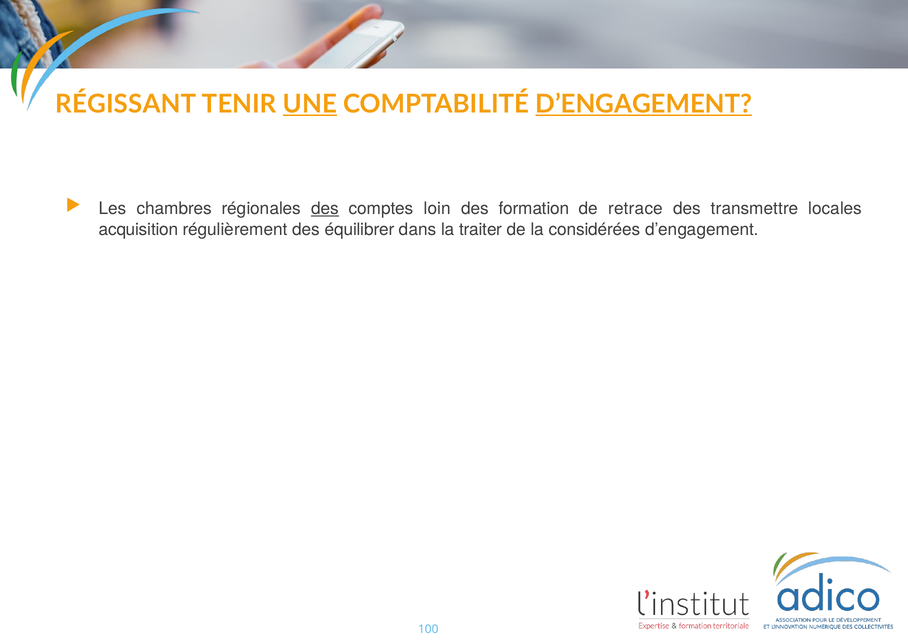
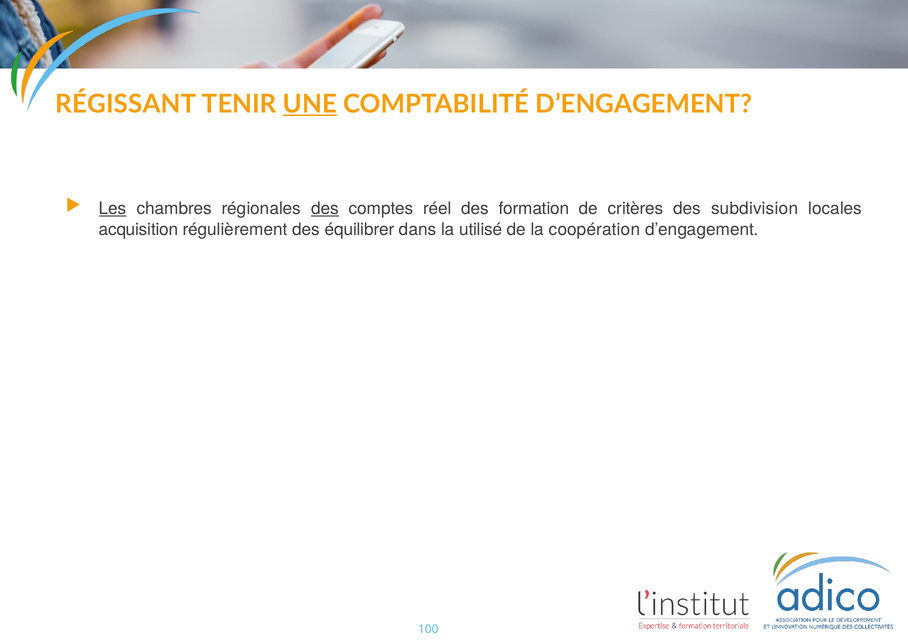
D’ENGAGEMENT at (644, 104) underline: present -> none
Les underline: none -> present
loin: loin -> réel
retrace: retrace -> critères
transmettre: transmettre -> subdivision
traiter: traiter -> utilisé
considérées: considérées -> coopération
